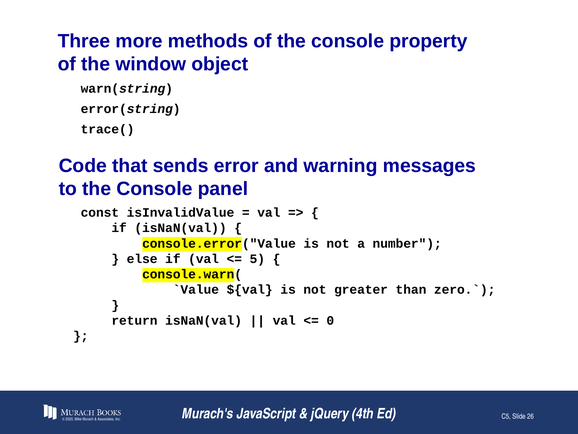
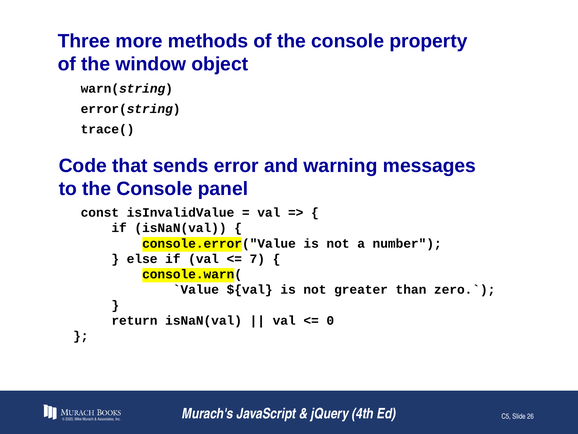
5: 5 -> 7
